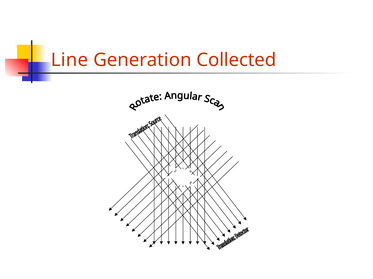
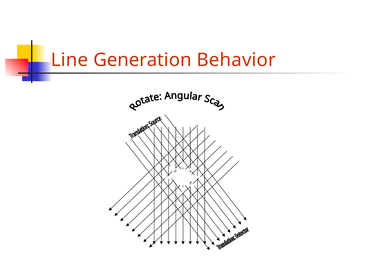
Collected: Collected -> Behavior
